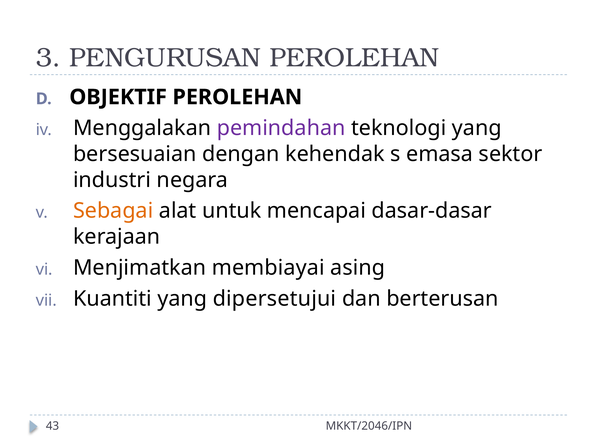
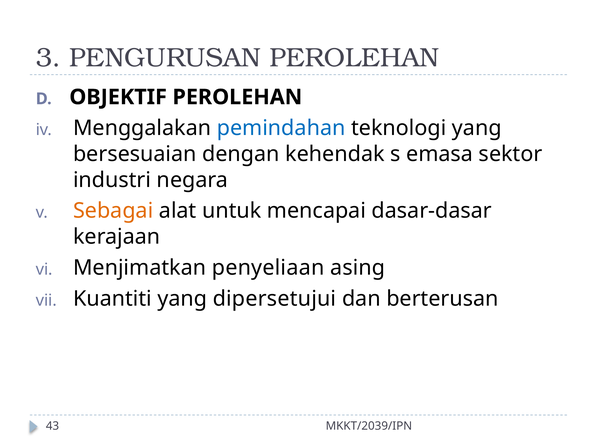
pemindahan colour: purple -> blue
membiayai: membiayai -> penyeliaan
MKKT/2046/IPN: MKKT/2046/IPN -> MKKT/2039/IPN
